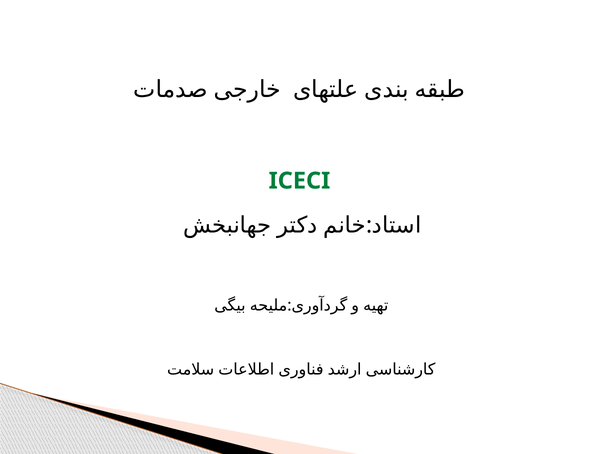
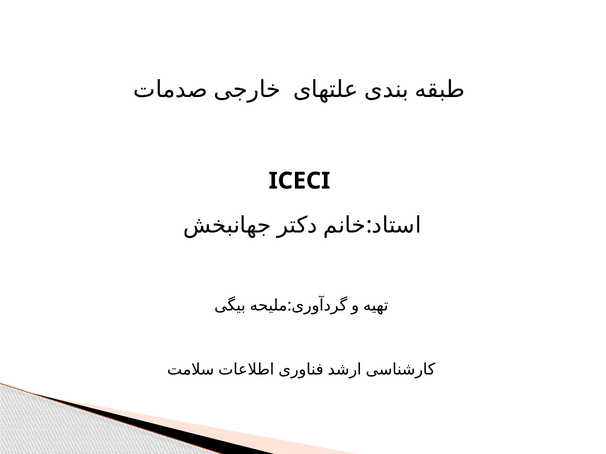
ICECI colour: green -> black
